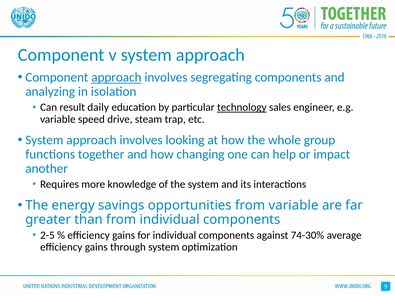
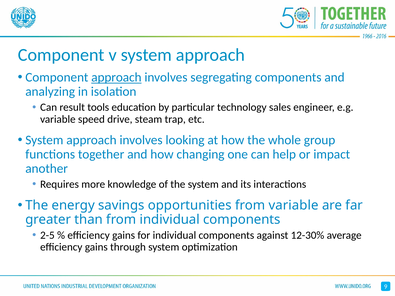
daily: daily -> tools
technology underline: present -> none
74-30%: 74-30% -> 12-30%
